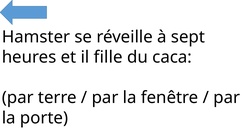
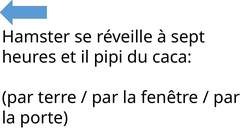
fille: fille -> pipi
